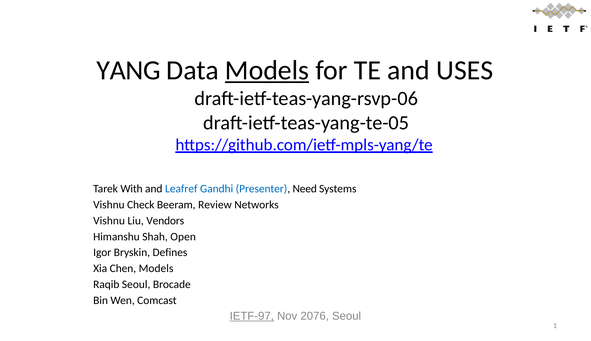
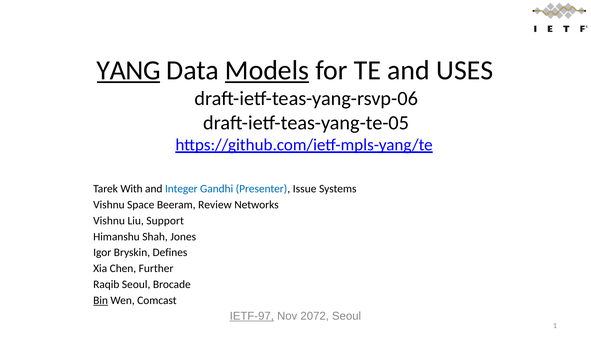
YANG underline: none -> present
Leafref: Leafref -> Integer
Need: Need -> Issue
Check: Check -> Space
Vendors: Vendors -> Support
Open: Open -> Jones
Chen Models: Models -> Further
Bin underline: none -> present
2076: 2076 -> 2072
